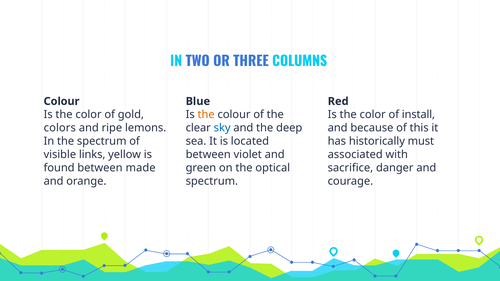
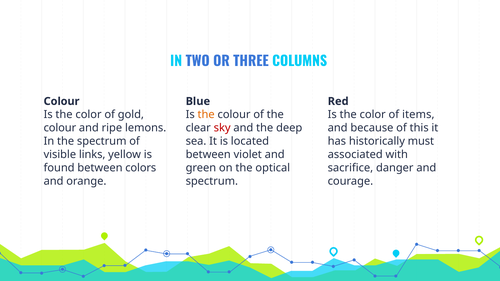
install: install -> items
colors at (60, 128): colors -> colour
sky colour: blue -> red
made: made -> colors
